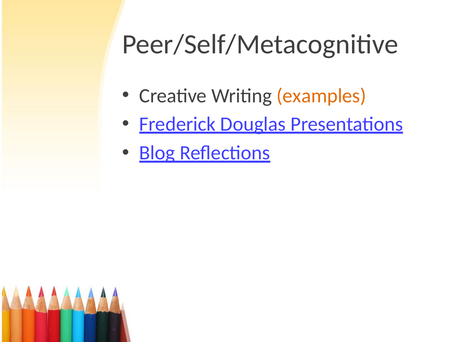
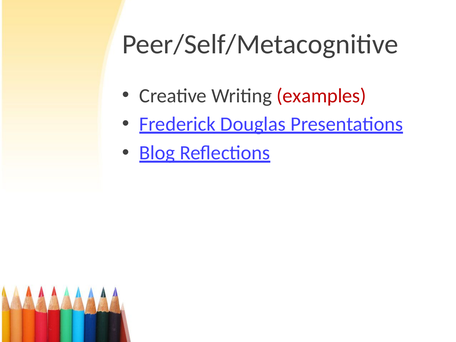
examples colour: orange -> red
